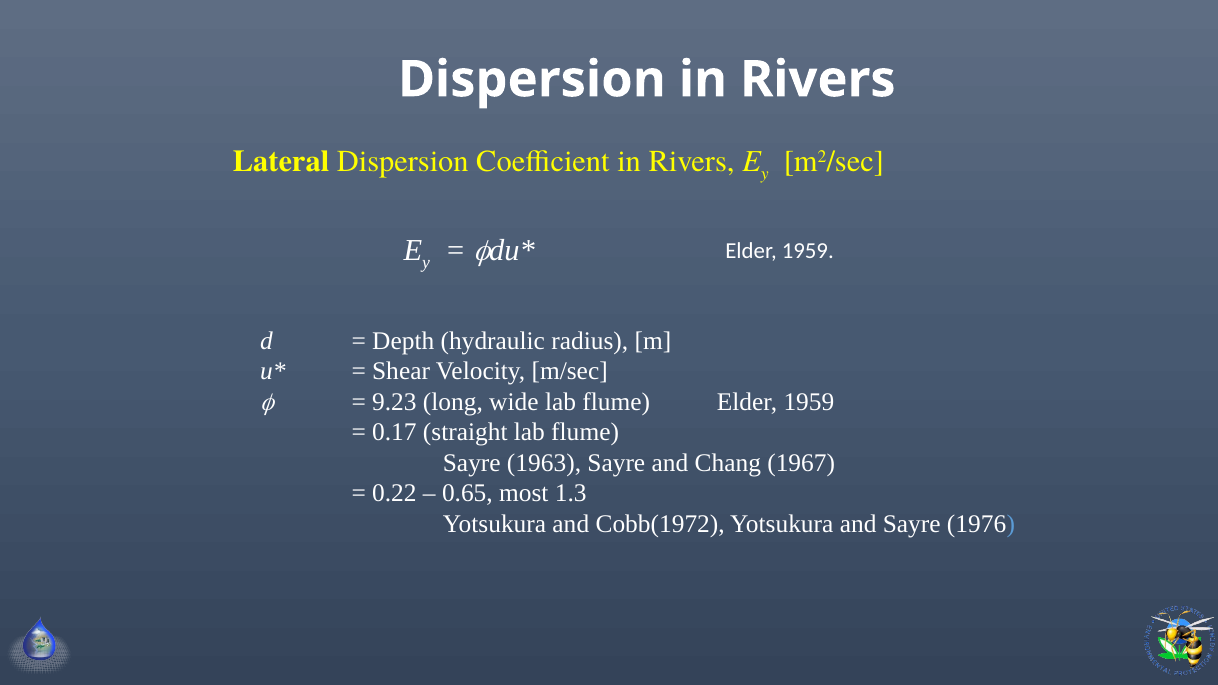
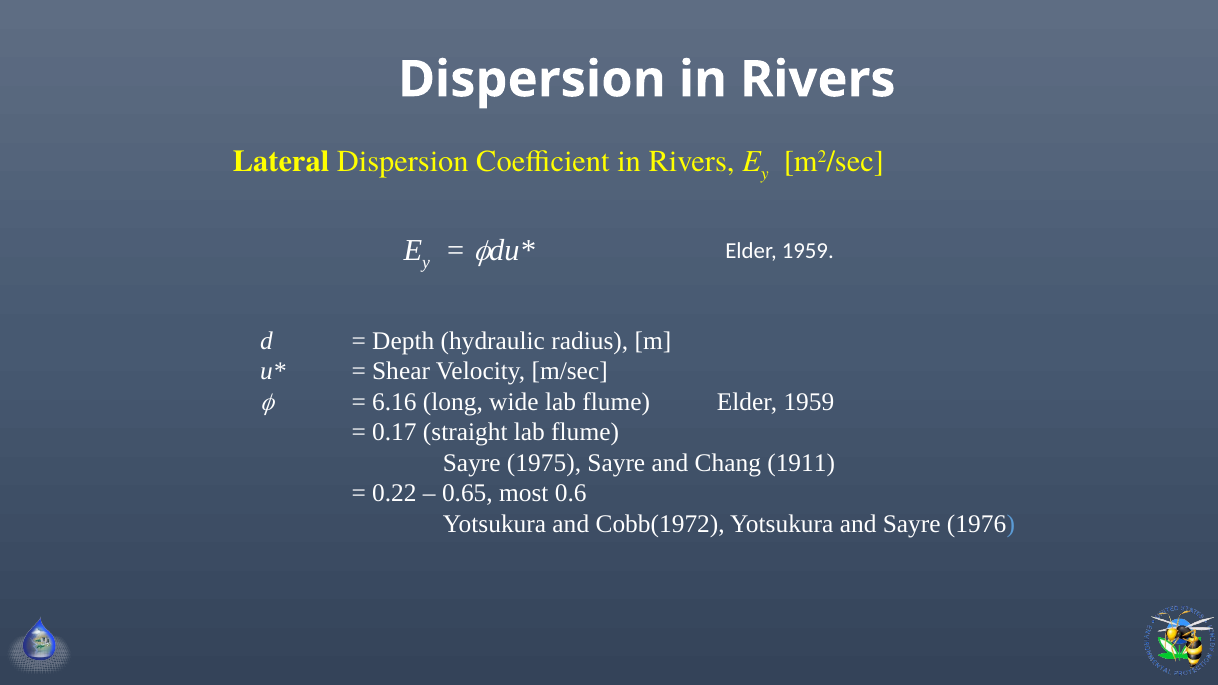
9.23: 9.23 -> 6.16
1963: 1963 -> 1975
1967: 1967 -> 1911
1.3: 1.3 -> 0.6
